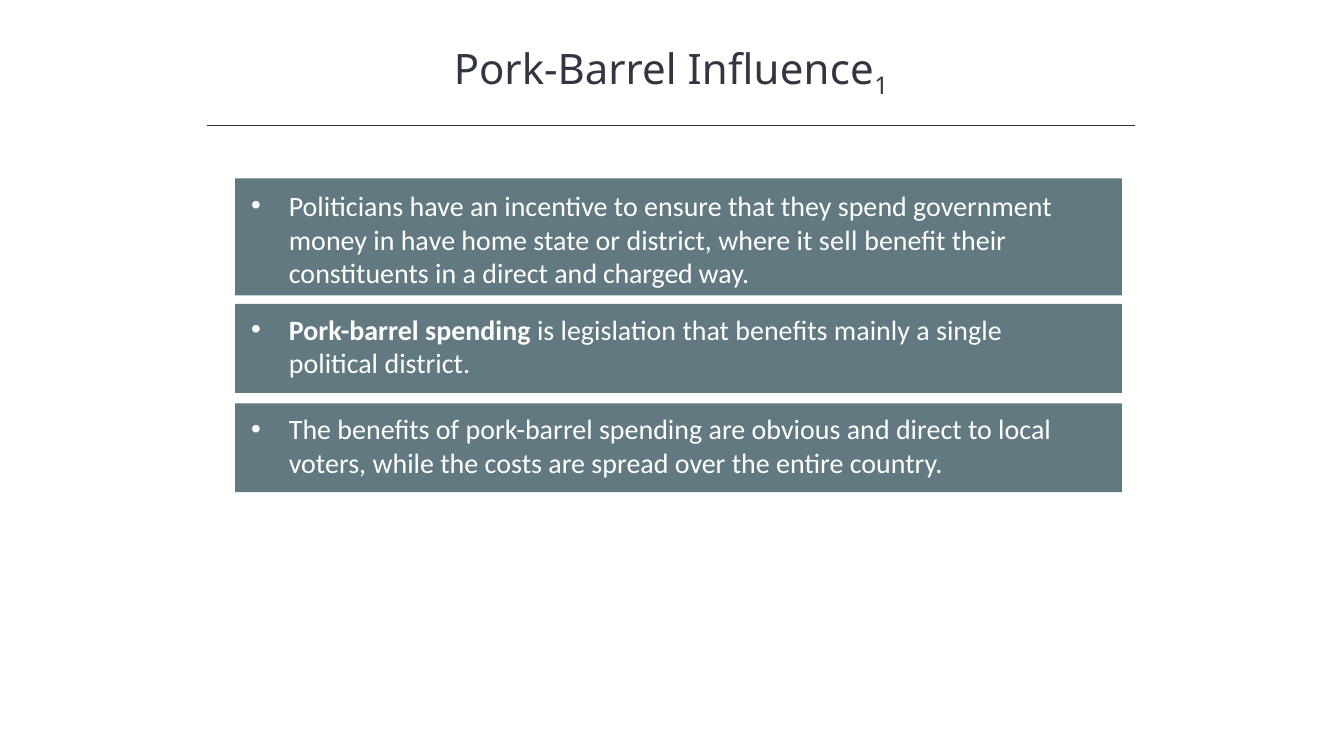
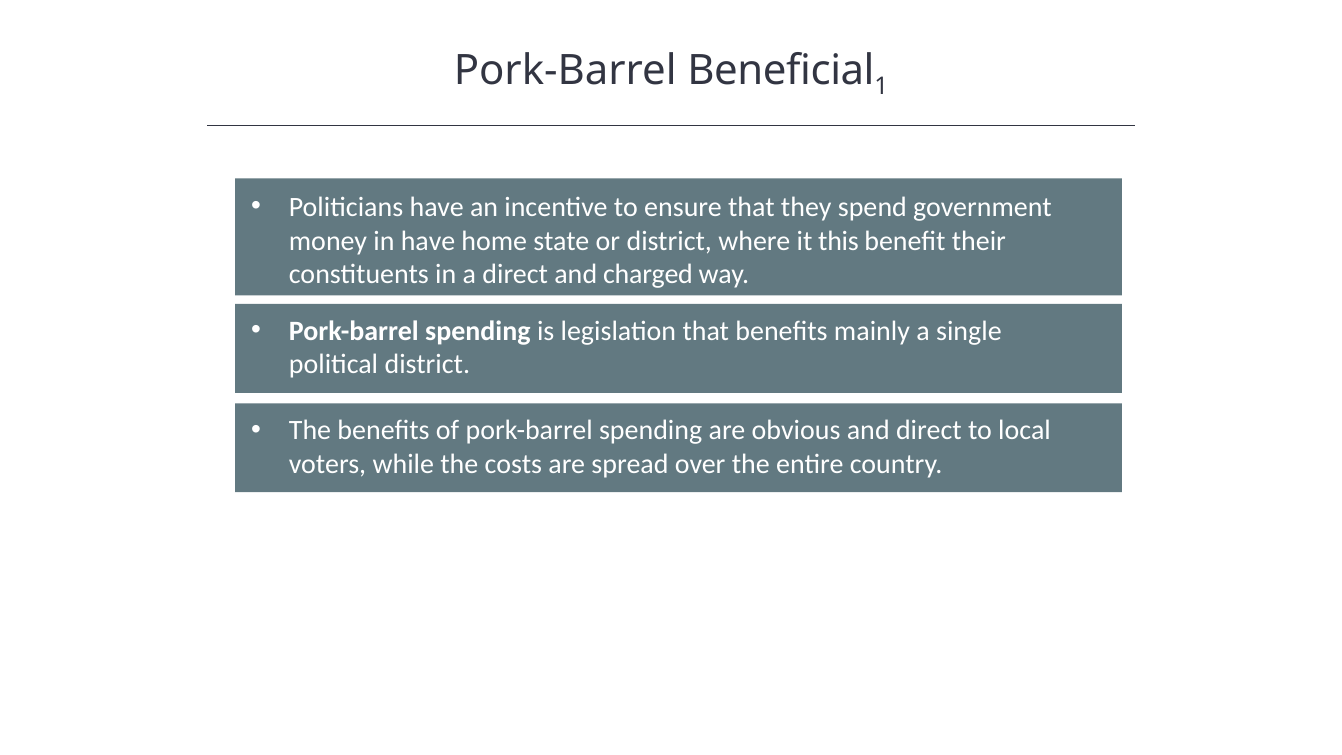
Influence: Influence -> Beneficial
sell: sell -> this
